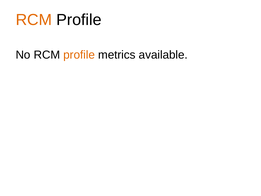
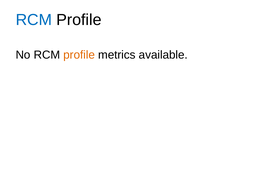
RCM at (34, 20) colour: orange -> blue
